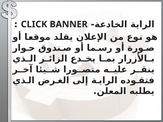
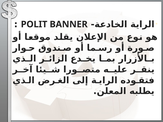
CLICK: CLICK -> POLIT
